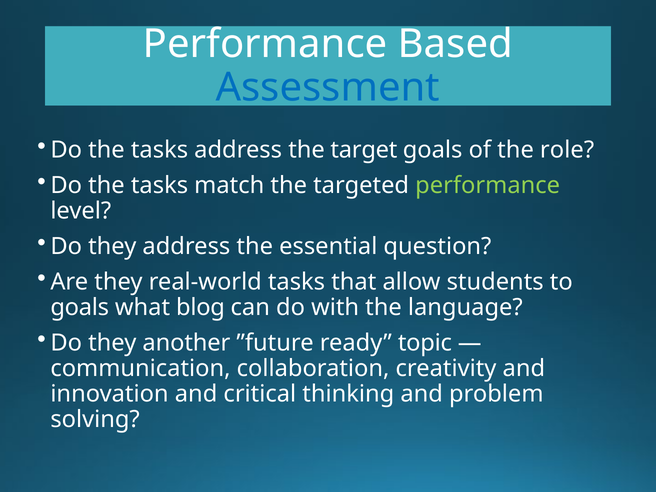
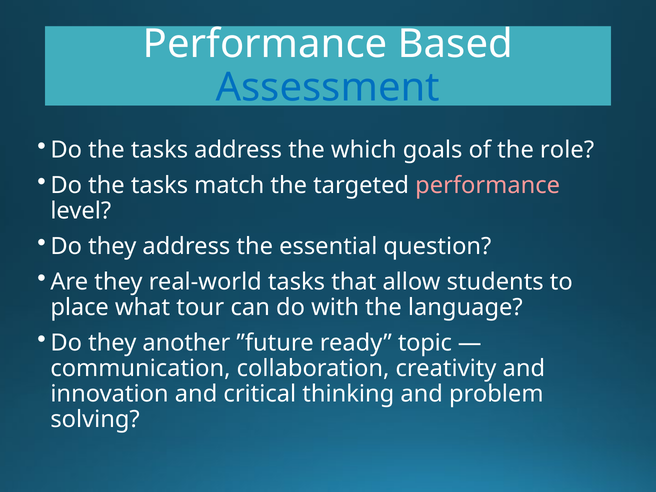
target: target -> which
performance at (488, 185) colour: light green -> pink
goals at (80, 307): goals -> place
blog: blog -> tour
